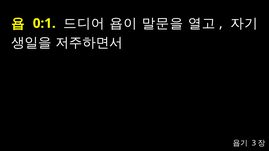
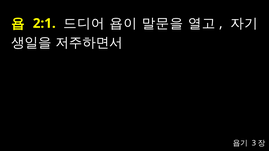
0:1: 0:1 -> 2:1
